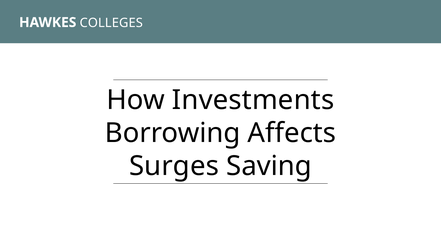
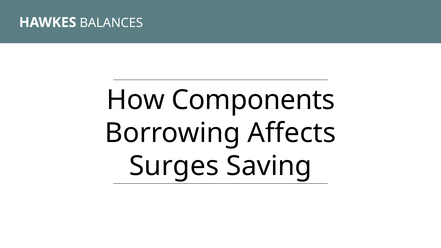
COLLEGES: COLLEGES -> BALANCES
Investments: Investments -> Components
